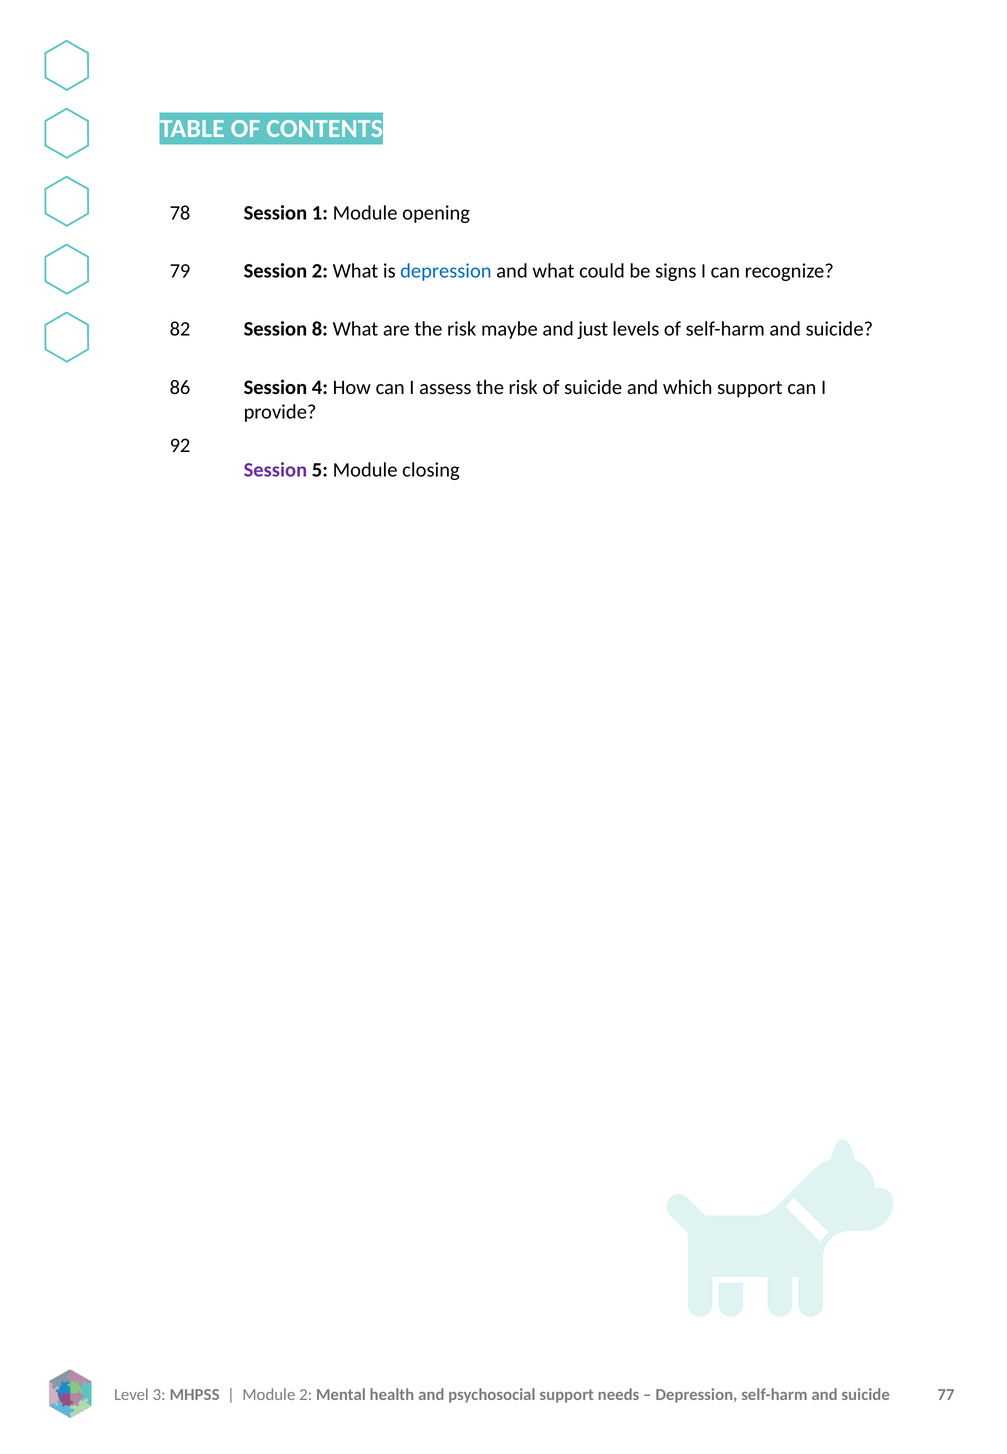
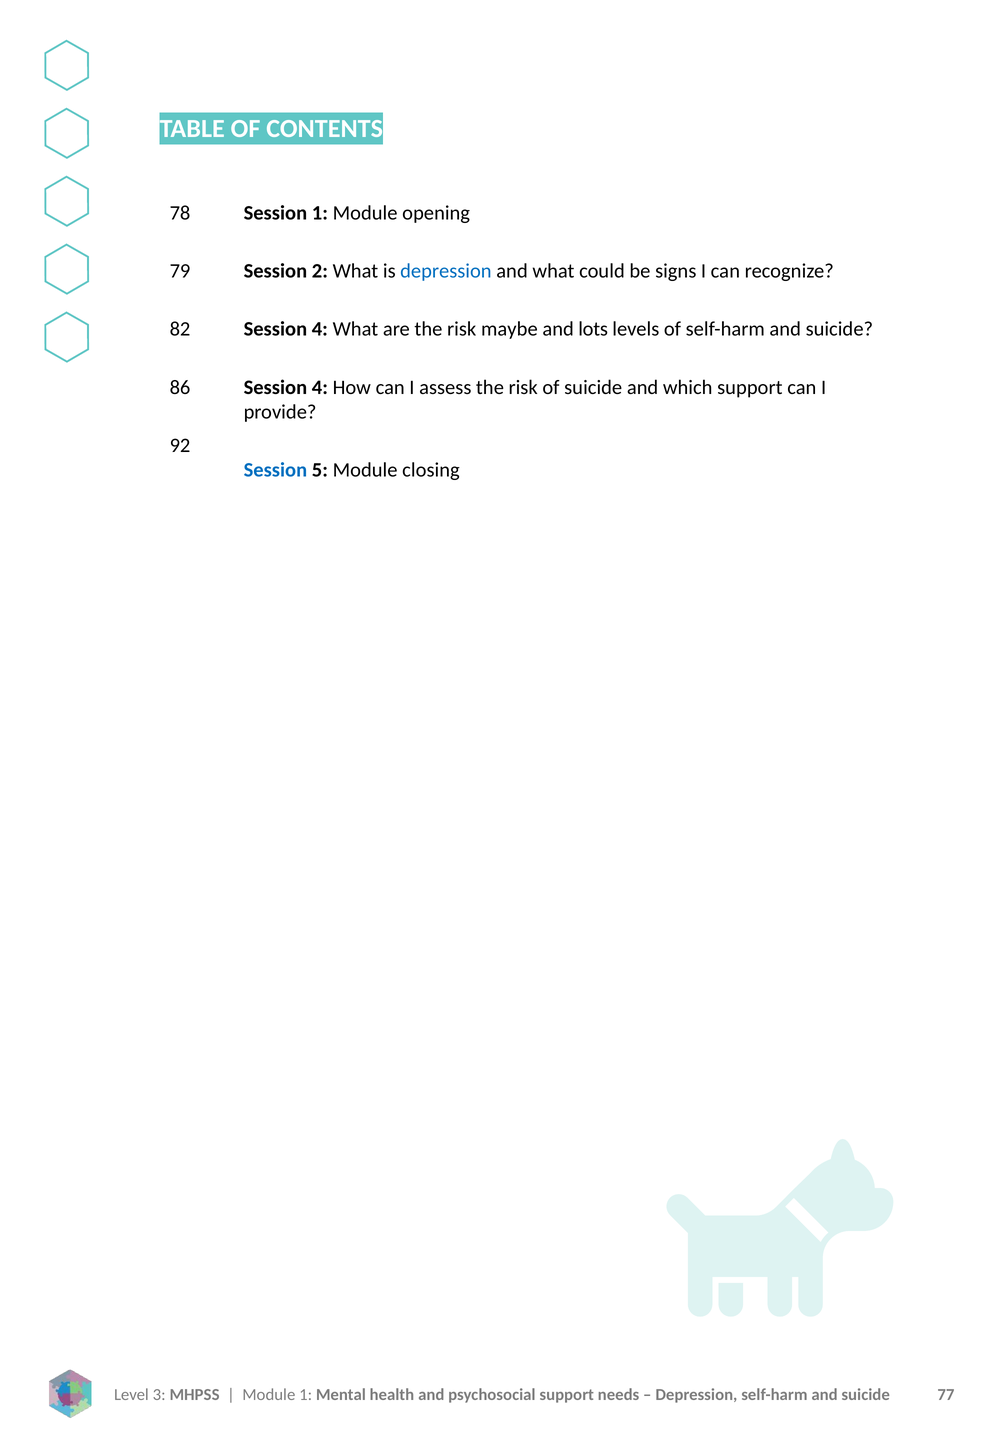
8 at (320, 329): 8 -> 4
just: just -> lots
Session at (275, 470) colour: purple -> blue
Module 2: 2 -> 1
